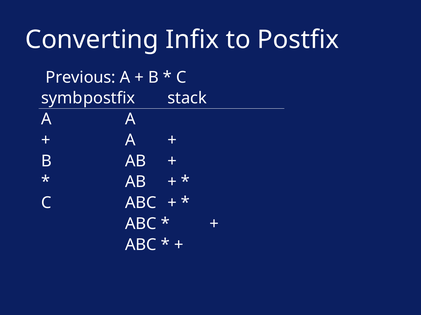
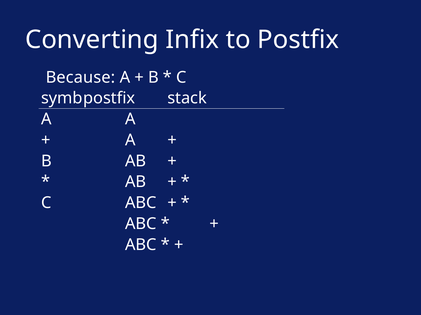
Previous: Previous -> Because
